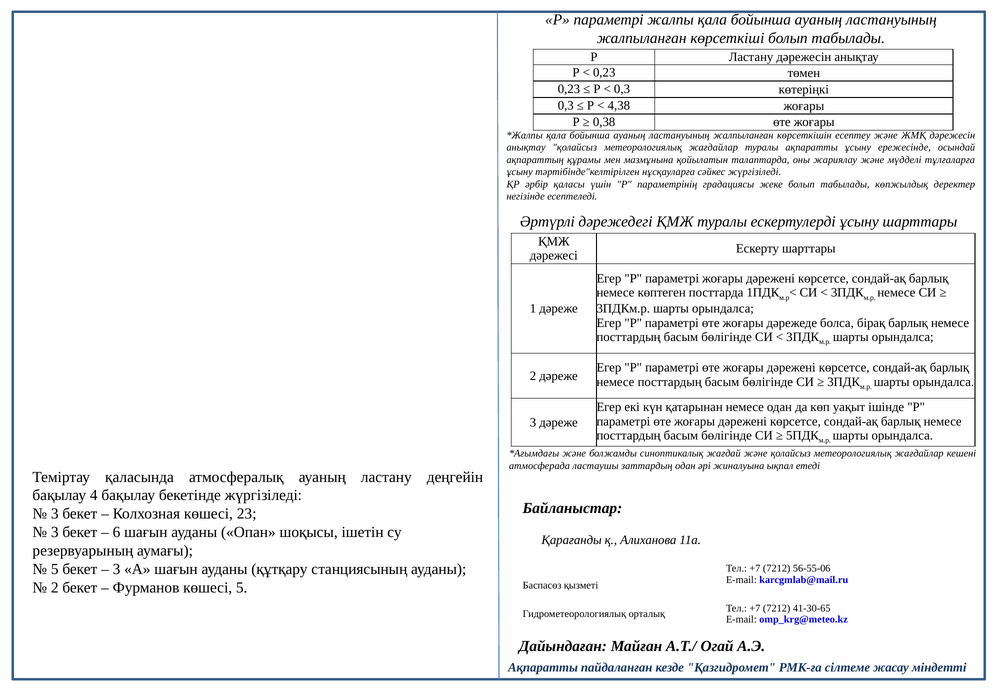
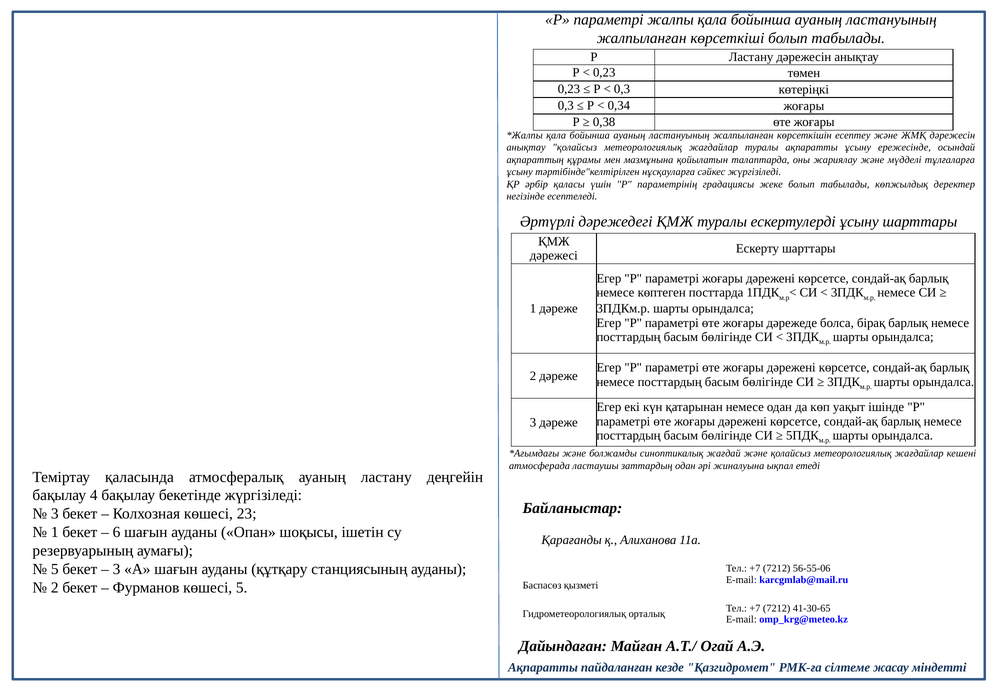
4,38: 4,38 -> 0,34
3 at (55, 532): 3 -> 1
